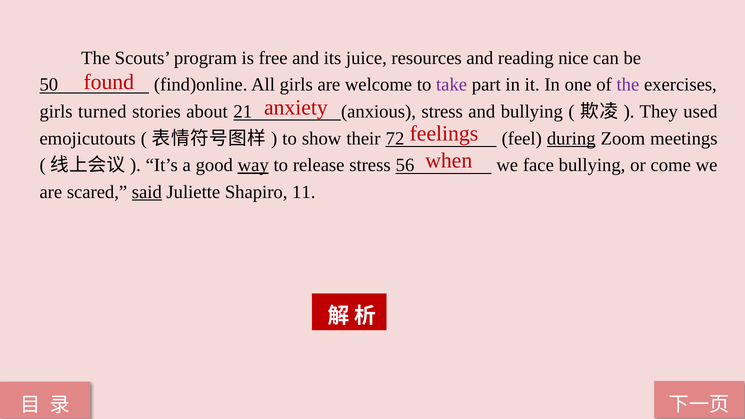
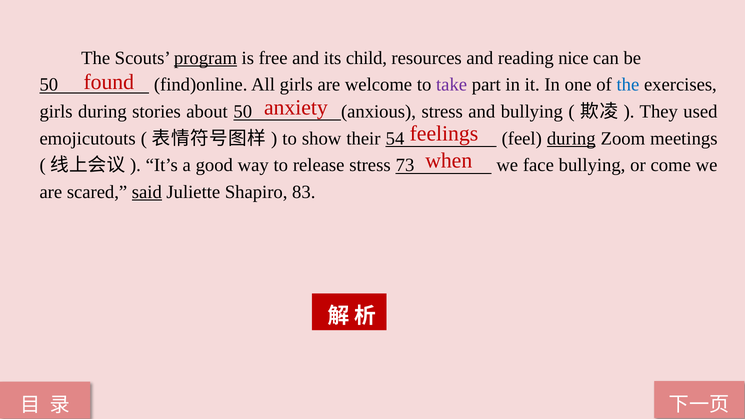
program underline: none -> present
juice: juice -> child
the at (628, 85) colour: purple -> blue
girls turned: turned -> during
about 21: 21 -> 50
72: 72 -> 54
way underline: present -> none
56: 56 -> 73
11: 11 -> 83
